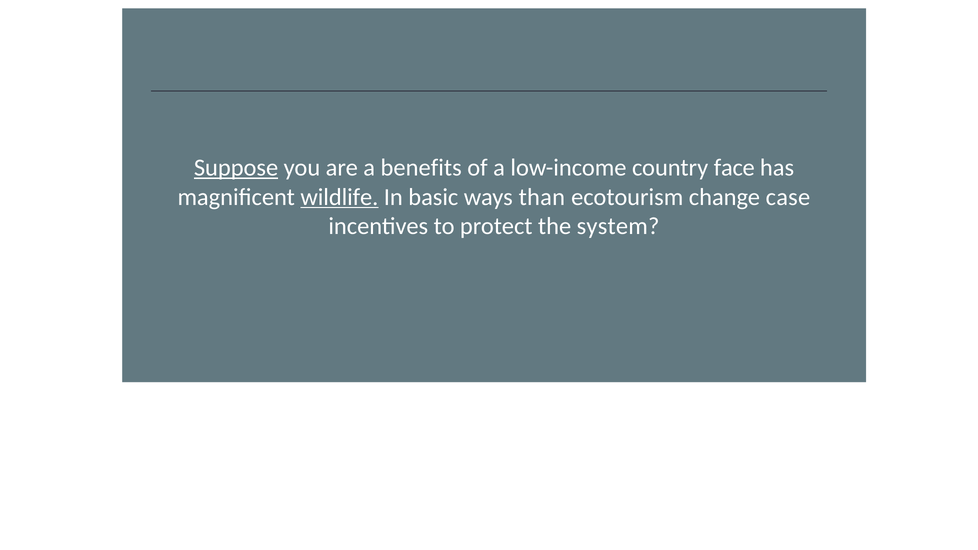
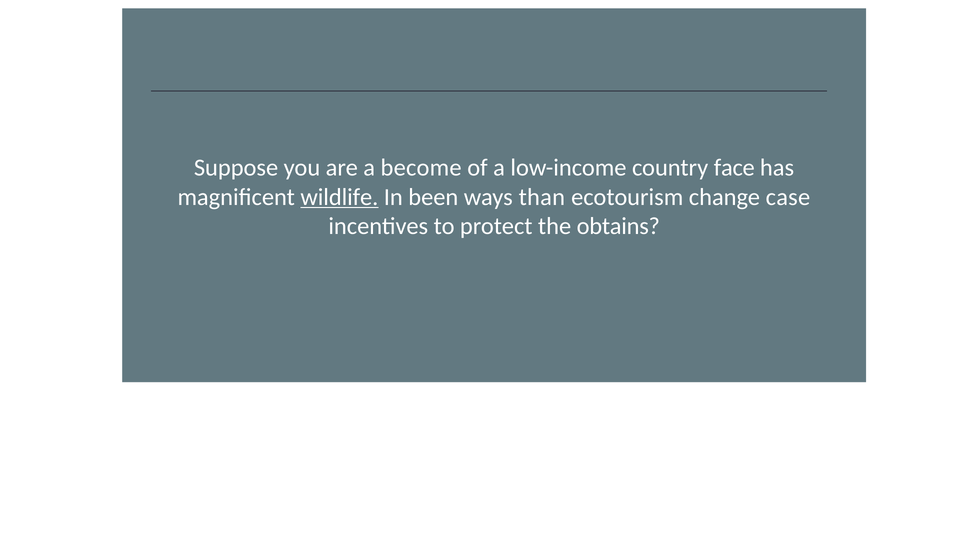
Suppose underline: present -> none
benefits: benefits -> become
basic: basic -> been
system: system -> obtains
